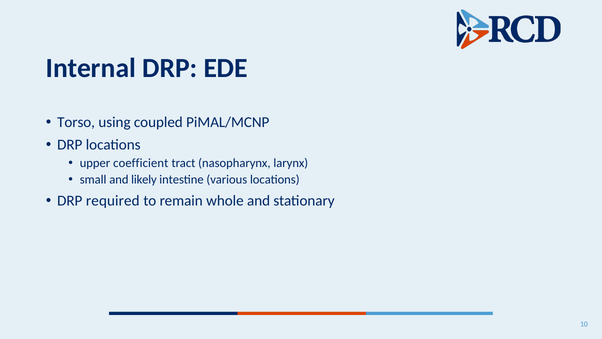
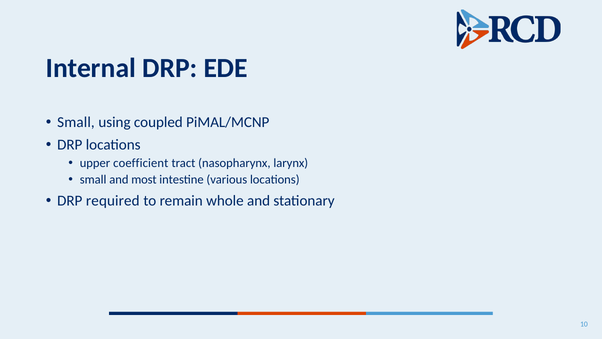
Torso at (76, 122): Torso -> Small
likely: likely -> most
